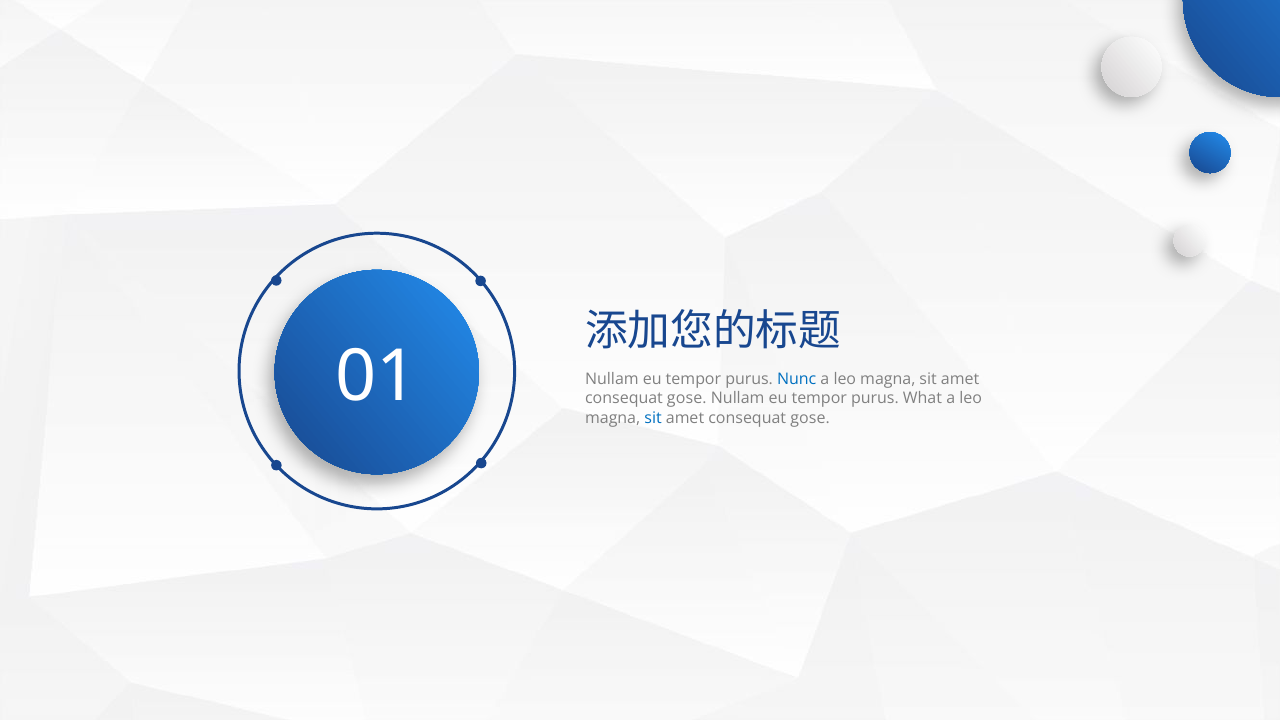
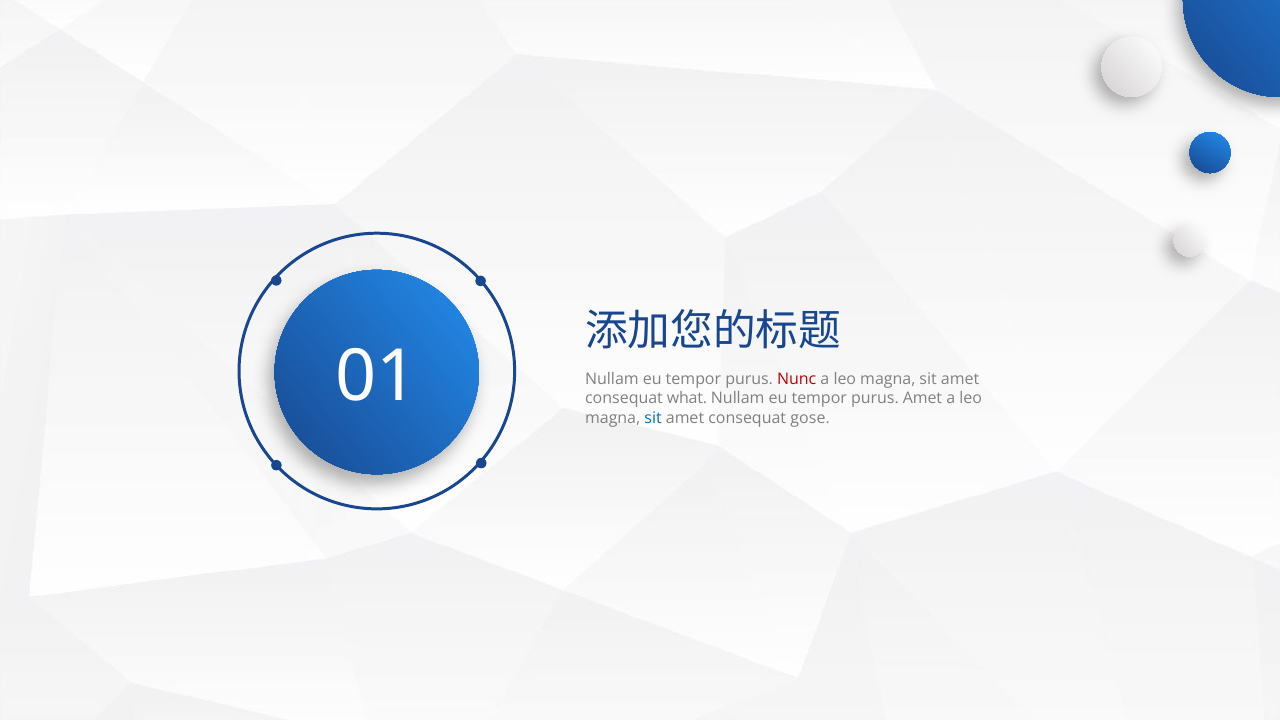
Nunc colour: blue -> red
gose at (687, 399): gose -> what
purus What: What -> Amet
